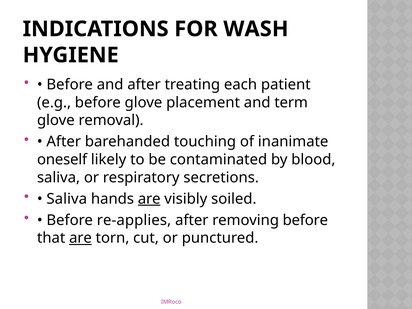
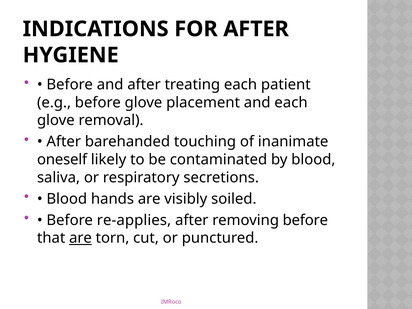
FOR WASH: WASH -> AFTER
and term: term -> each
Saliva at (67, 199): Saliva -> Blood
are at (149, 199) underline: present -> none
